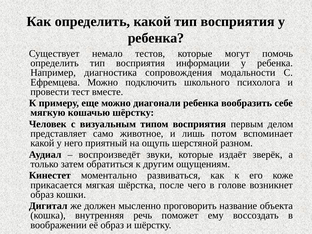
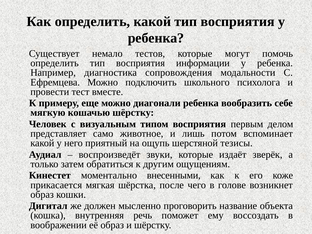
разном: разном -> тезисы
развиваться: развиваться -> внесенными
